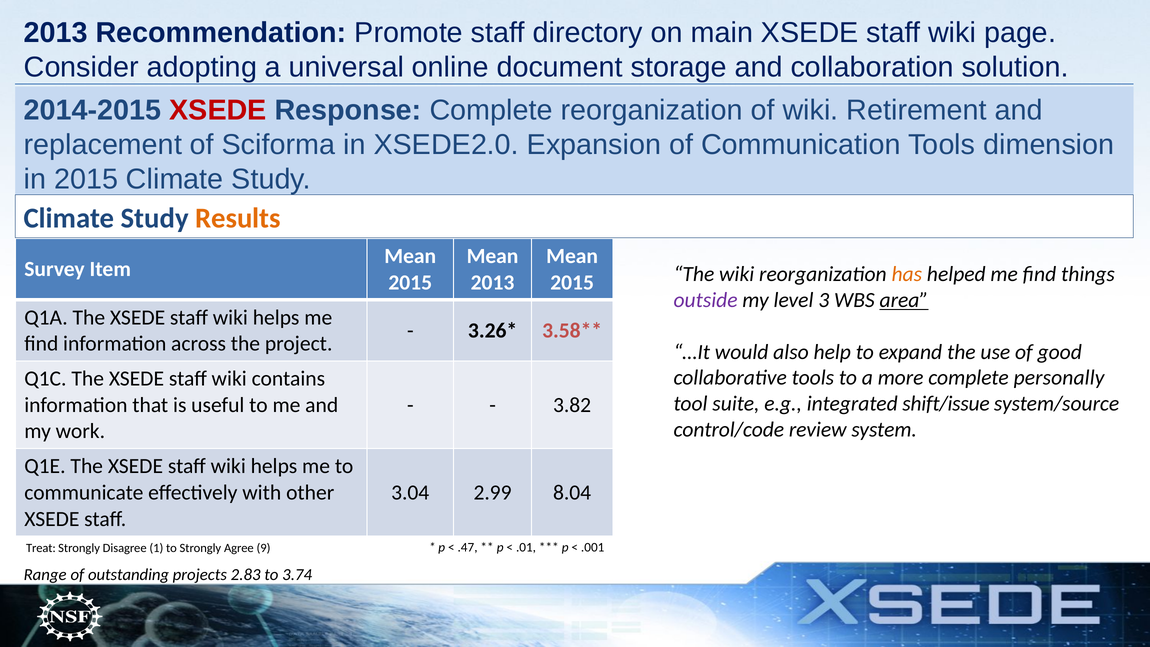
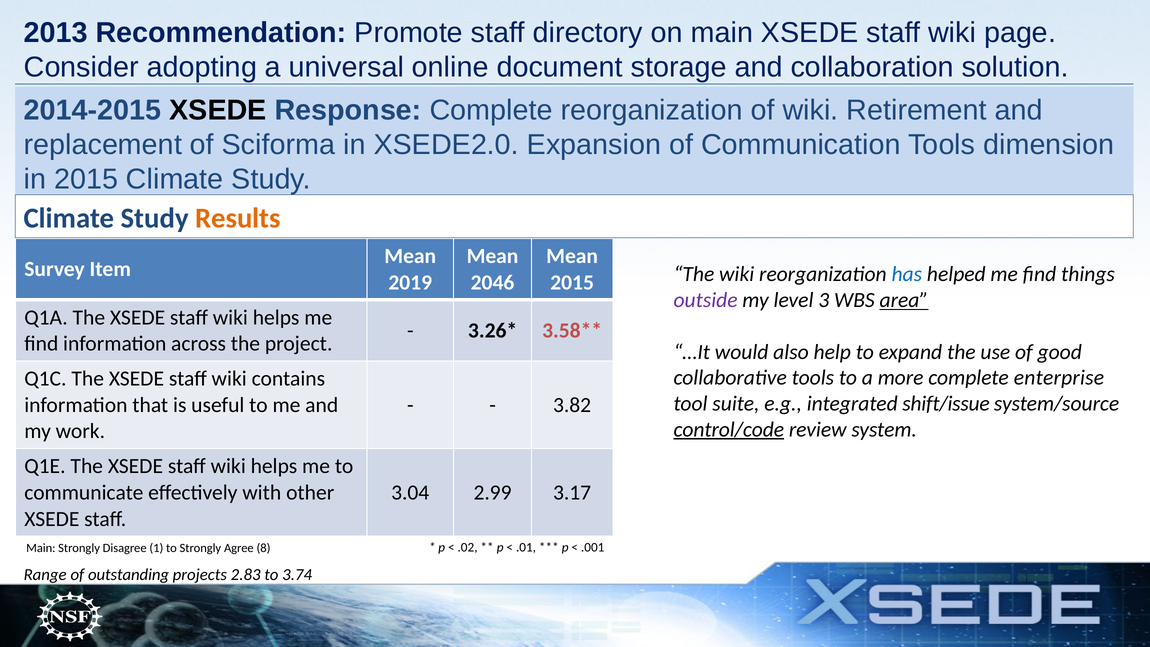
XSEDE at (218, 110) colour: red -> black
has colour: orange -> blue
2015 at (410, 282): 2015 -> 2019
2013 at (493, 282): 2013 -> 2046
personally: personally -> enterprise
control/code underline: none -> present
8.04: 8.04 -> 3.17
.47: .47 -> .02
Treat at (41, 548): Treat -> Main
9: 9 -> 8
